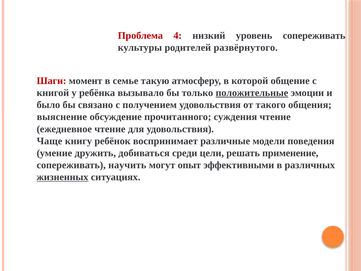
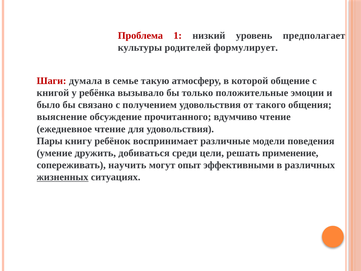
4: 4 -> 1
уровень сопереживать: сопереживать -> предполагает
развёрнутого: развёрнутого -> формулирует
момент: момент -> думала
положительные underline: present -> none
суждения: суждения -> вдумчиво
Чаще: Чаще -> Пары
